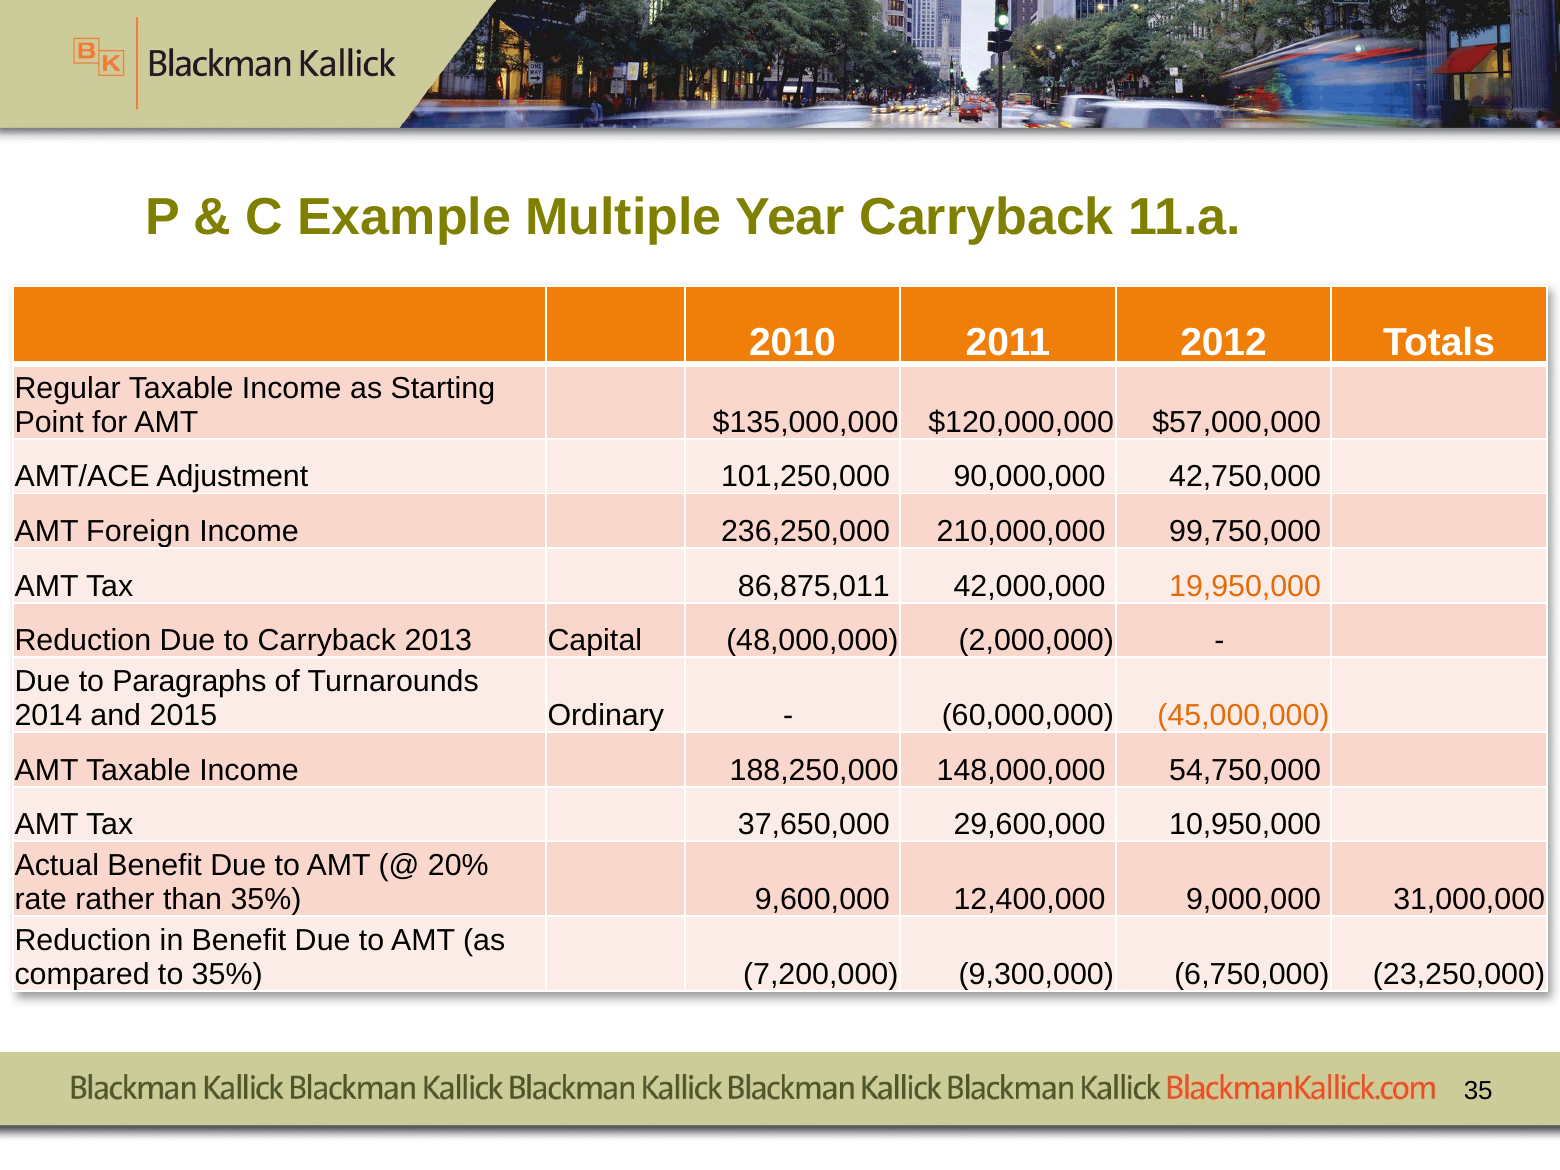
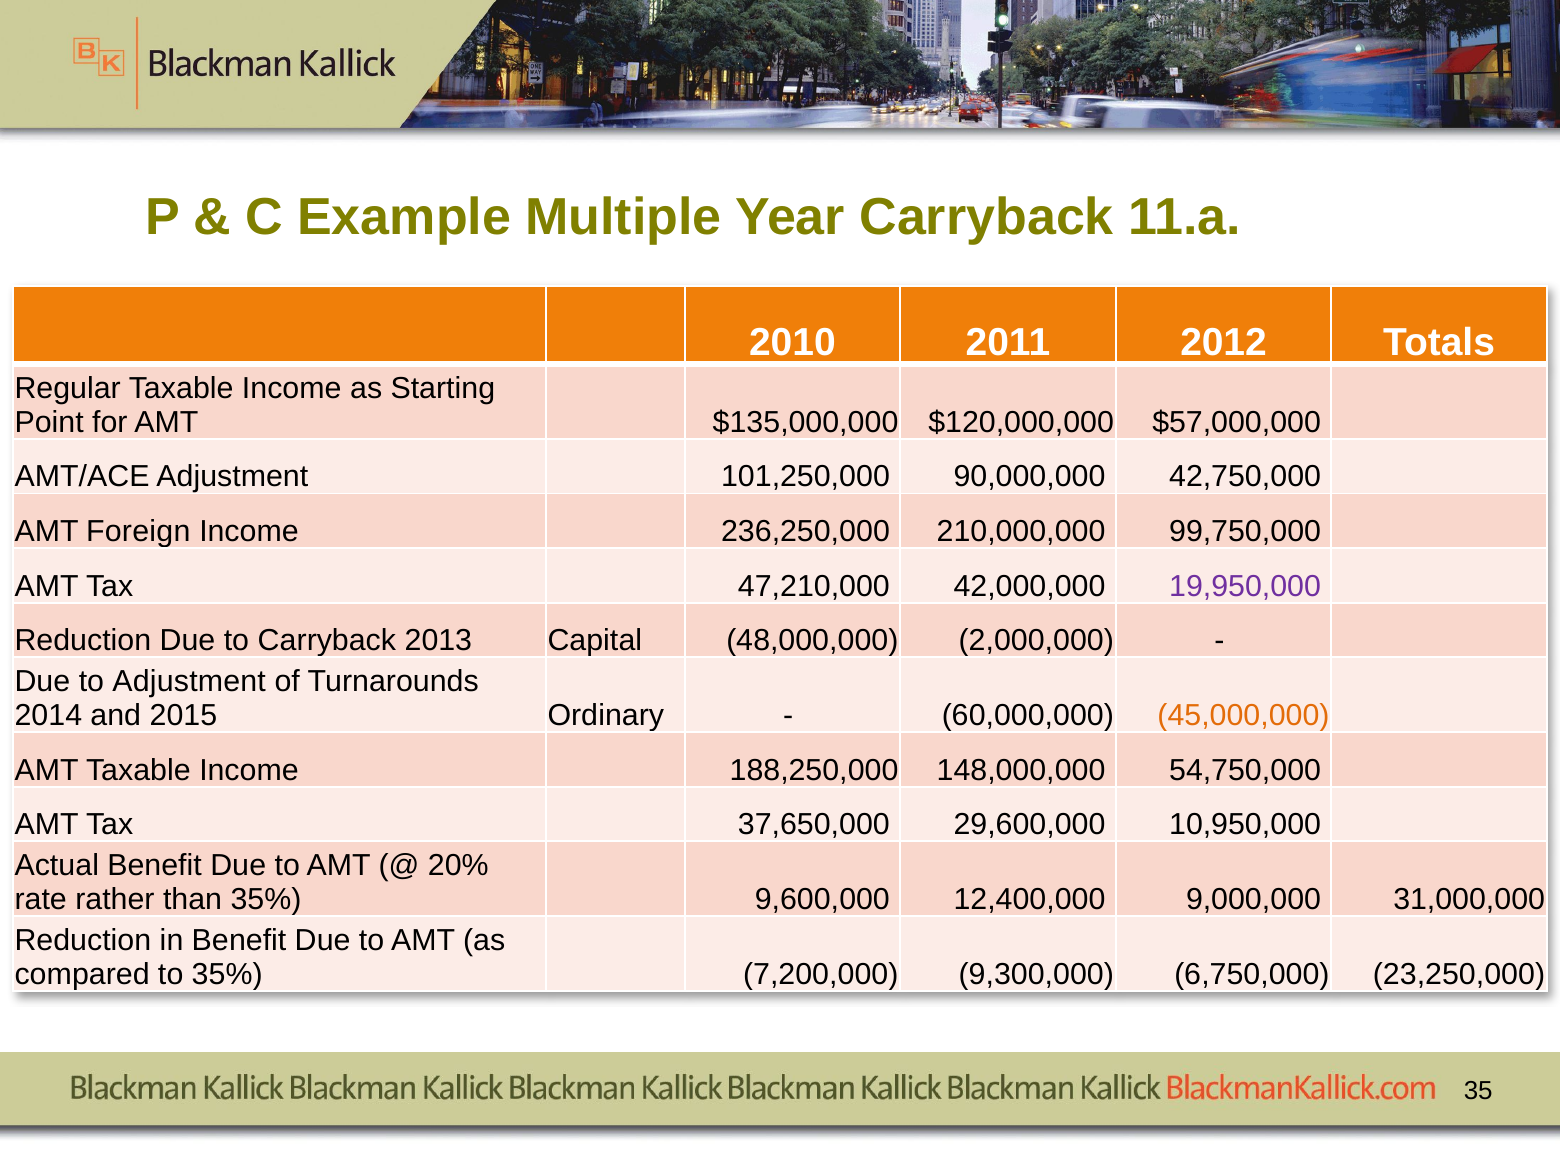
86,875,011: 86,875,011 -> 47,210,000
19,950,000 colour: orange -> purple
to Paragraphs: Paragraphs -> Adjustment
